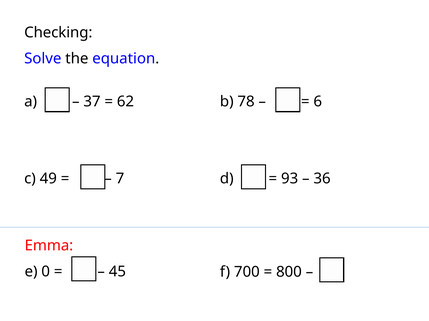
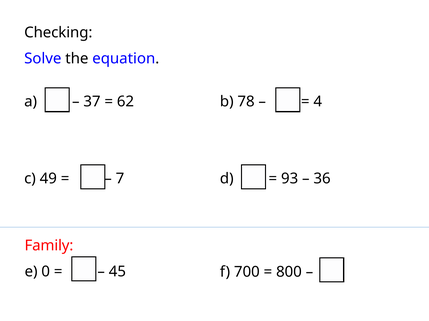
6: 6 -> 4
Emma: Emma -> Family
